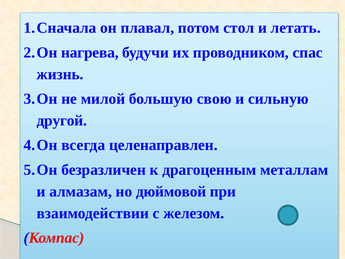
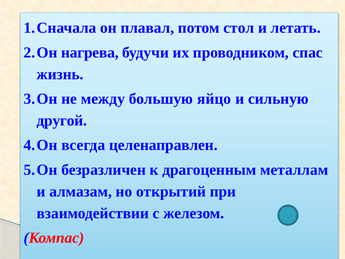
милой: милой -> между
свою: свою -> яйцо
дюймовой: дюймовой -> открытий
